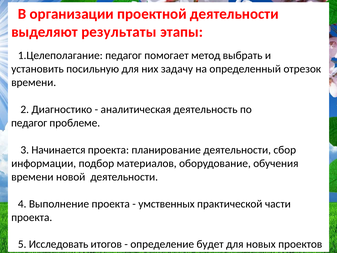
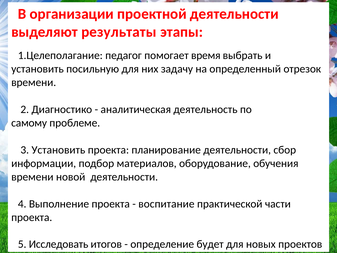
метод: метод -> время
педагог at (29, 123): педагог -> самому
3 Начинается: Начинается -> Установить
умственных: умственных -> воспитание
